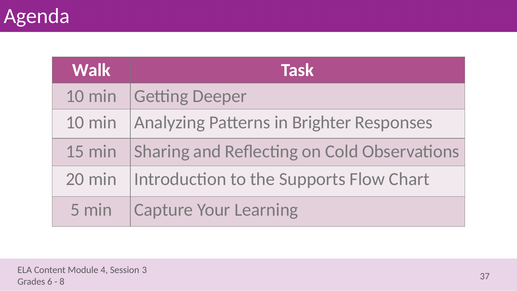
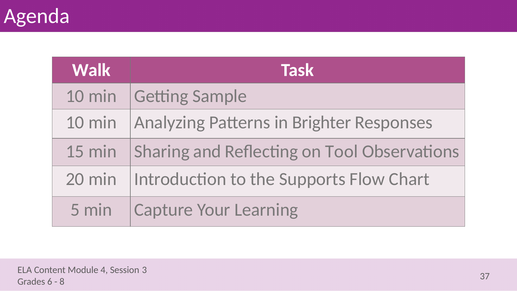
Deeper: Deeper -> Sample
Cold: Cold -> Tool
